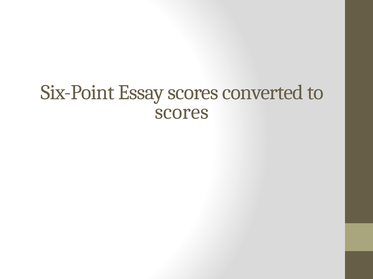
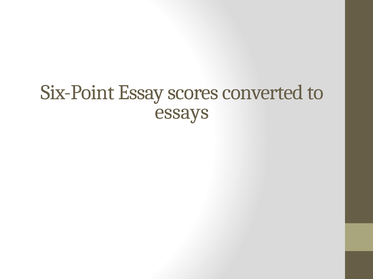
scores at (182, 112): scores -> essays
